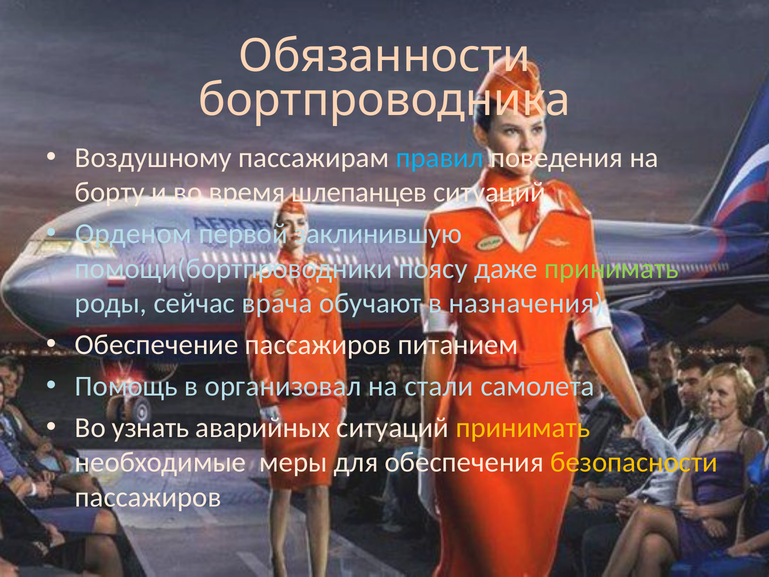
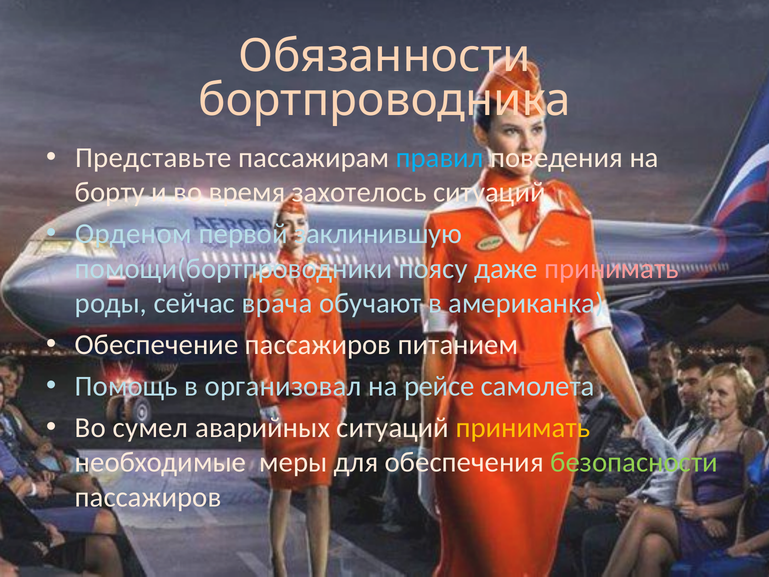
Воздушному: Воздушному -> Представьте
шлепанцев: шлепанцев -> захотелось
принимать at (612, 268) colour: light green -> pink
назначения: назначения -> американка
стали: стали -> рейсе
узнать: узнать -> сумел
безопасности colour: yellow -> light green
